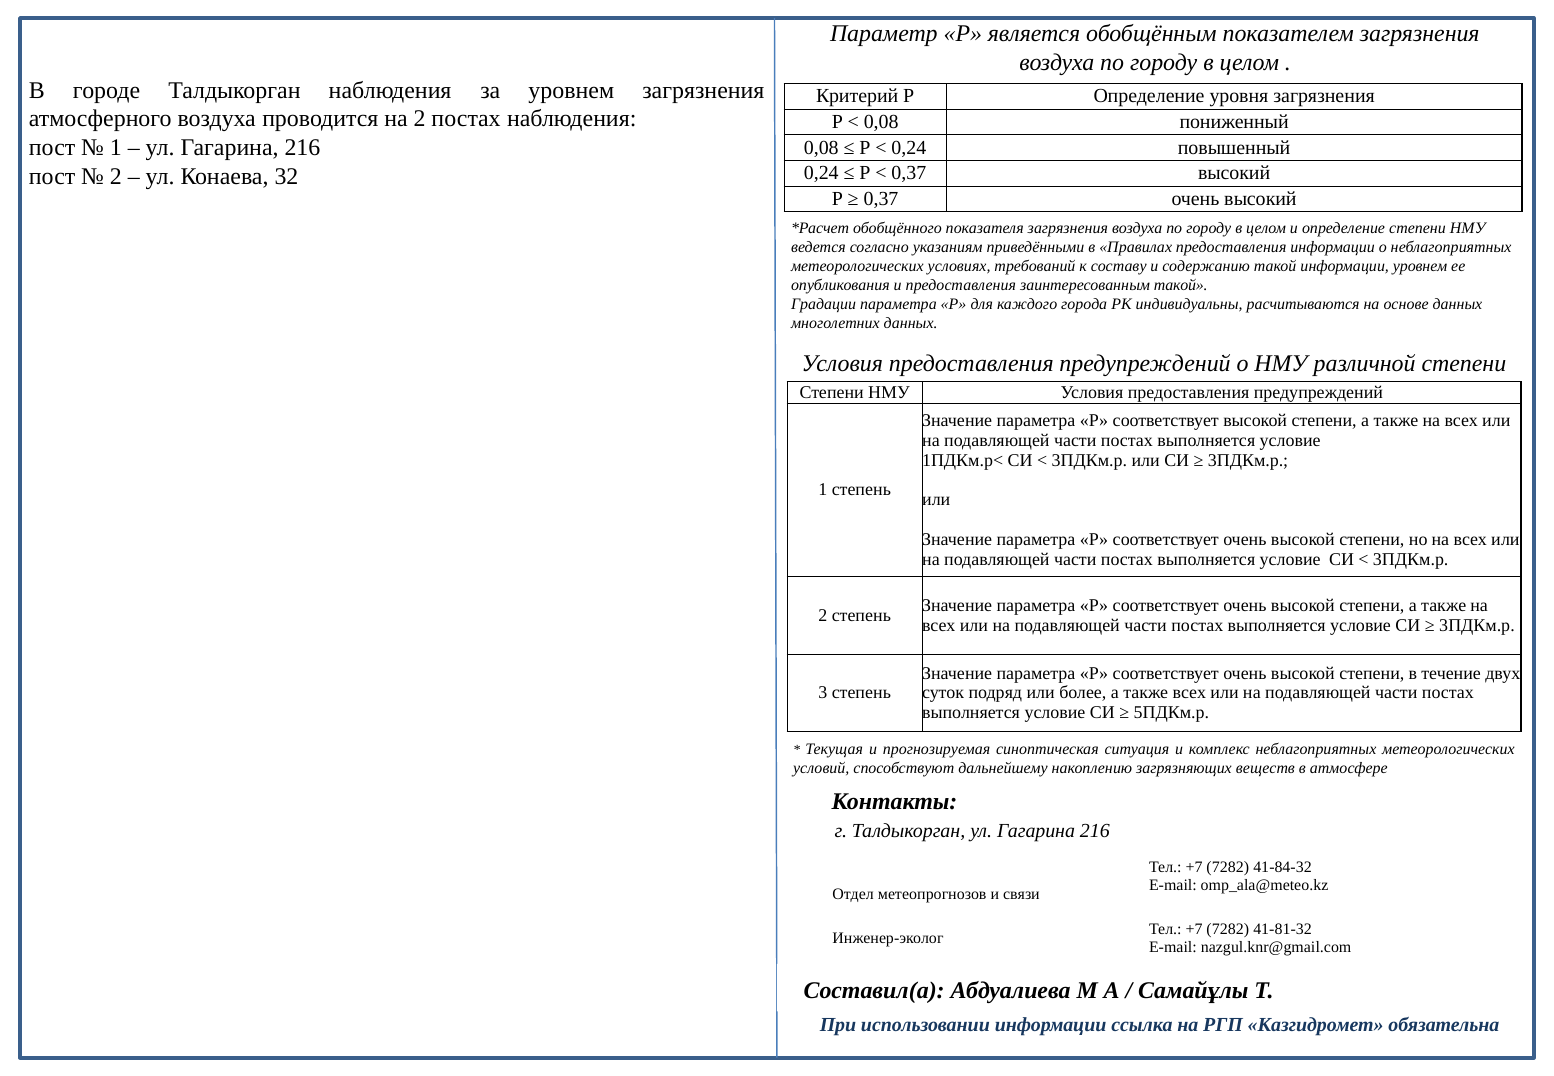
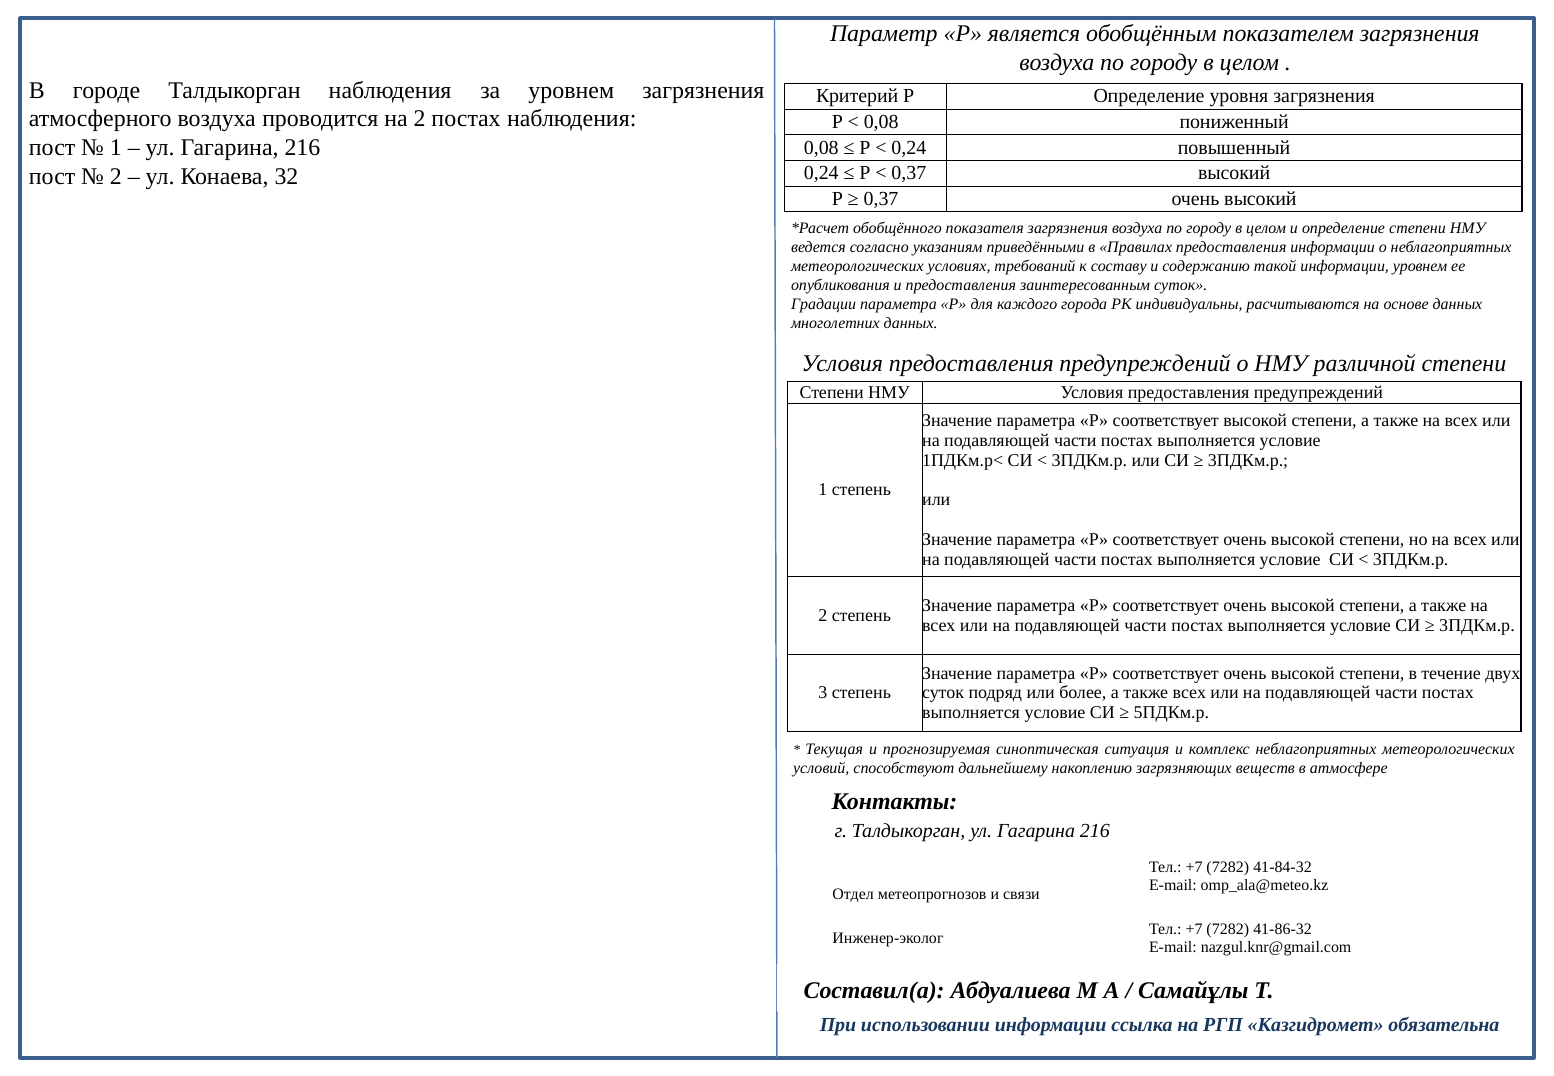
заинтересованным такой: такой -> суток
41-81-32: 41-81-32 -> 41-86-32
